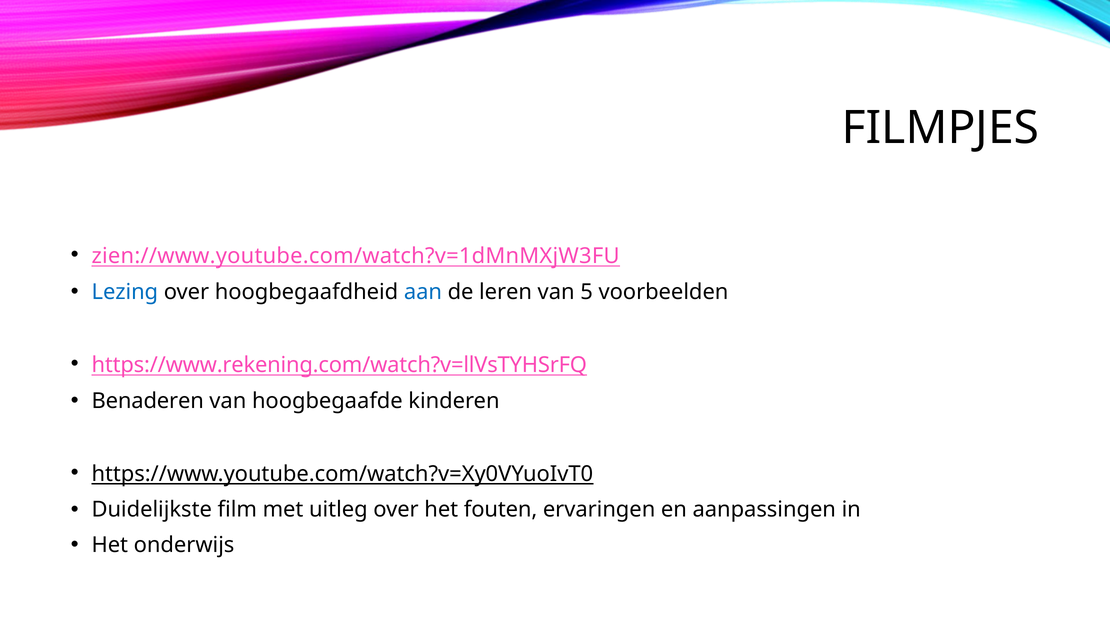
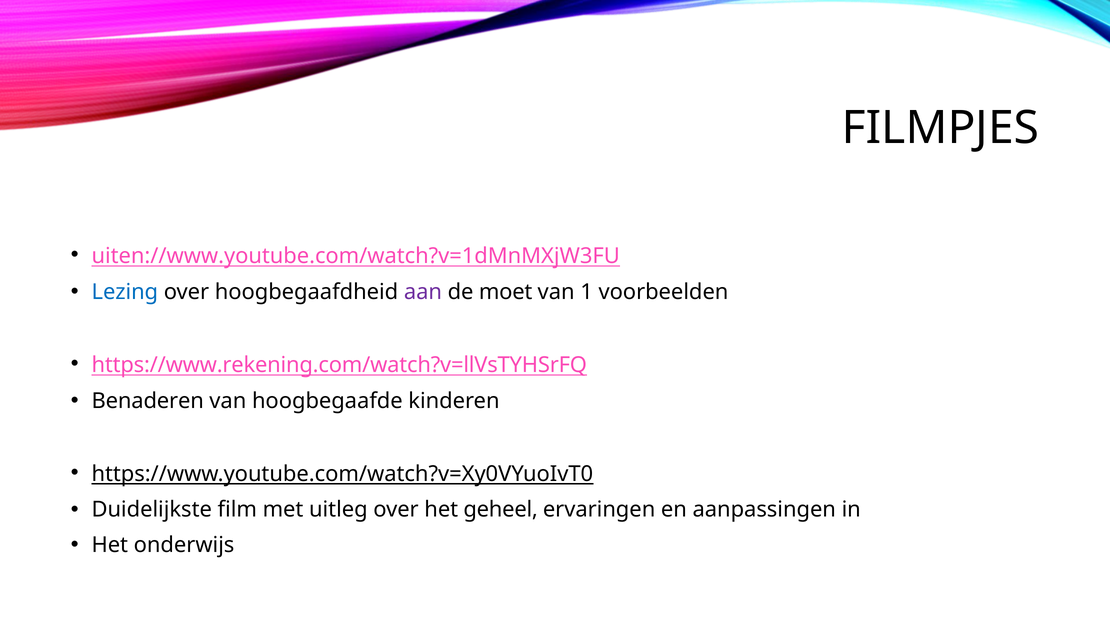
zien://www.youtube.com/watch?v=1dMnMXjW3FU: zien://www.youtube.com/watch?v=1dMnMXjW3FU -> uiten://www.youtube.com/watch?v=1dMnMXjW3FU
aan colour: blue -> purple
leren: leren -> moet
5: 5 -> 1
fouten: fouten -> geheel
